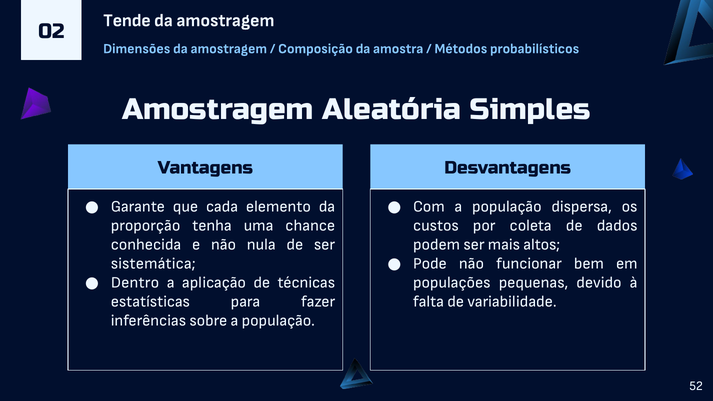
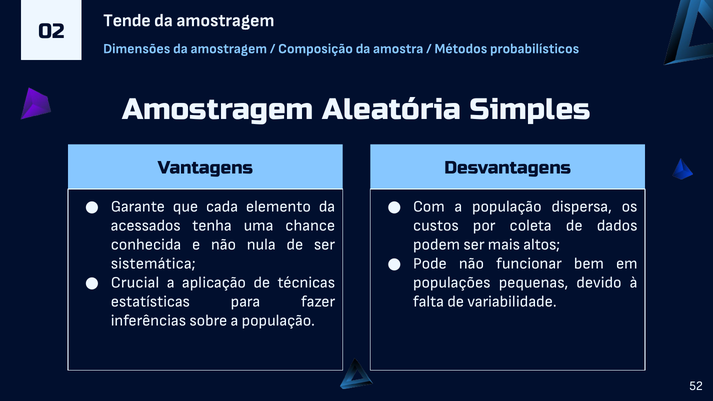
proporção: proporção -> acessados
Dentro: Dentro -> Crucial
